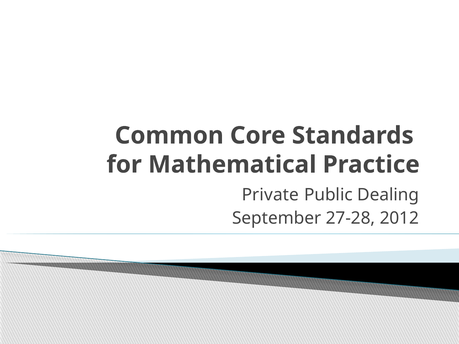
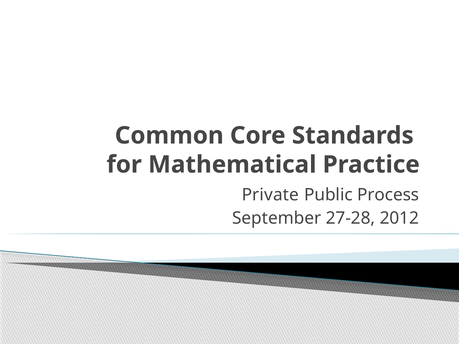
Dealing: Dealing -> Process
